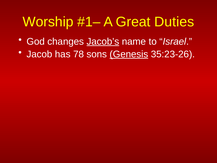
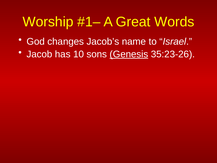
Duties: Duties -> Words
Jacob’s underline: present -> none
78: 78 -> 10
